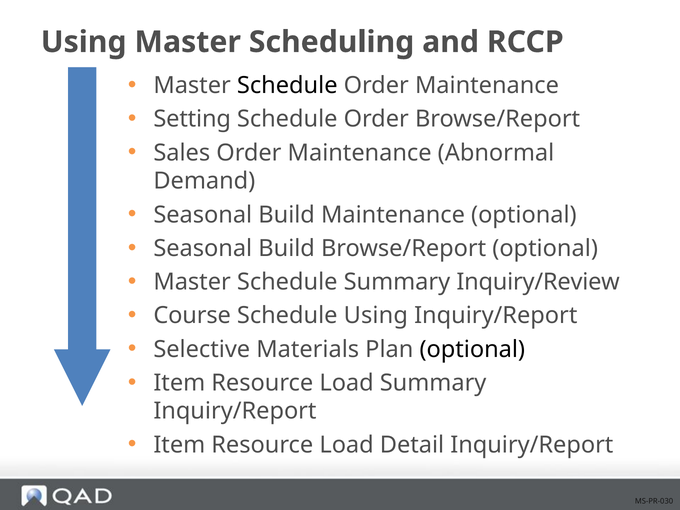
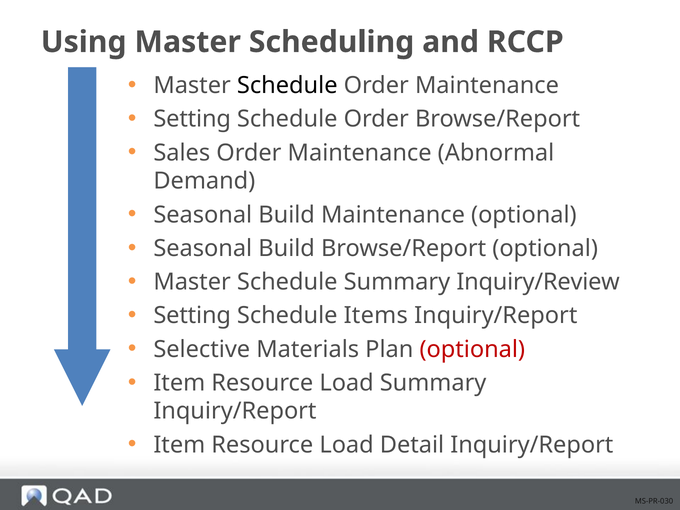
Course at (192, 316): Course -> Setting
Schedule Using: Using -> Items
optional at (472, 349) colour: black -> red
